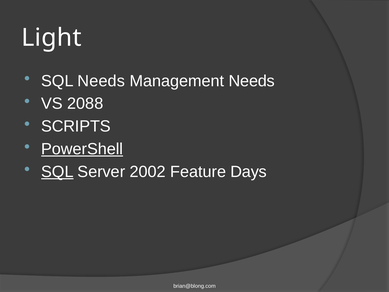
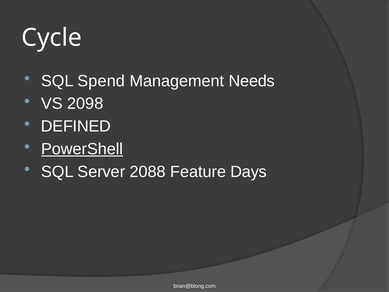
Light: Light -> Cycle
SQL Needs: Needs -> Spend
2088: 2088 -> 2098
SCRIPTS: SCRIPTS -> DEFINED
SQL at (57, 172) underline: present -> none
2002: 2002 -> 2088
